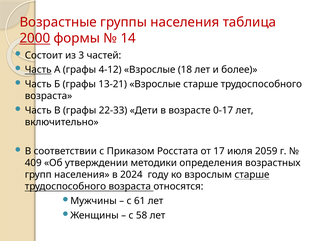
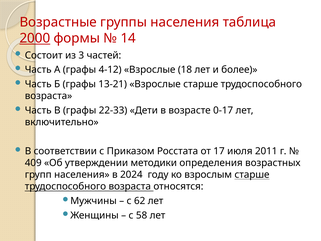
Часть at (38, 70) underline: present -> none
2059: 2059 -> 2011
61: 61 -> 62
